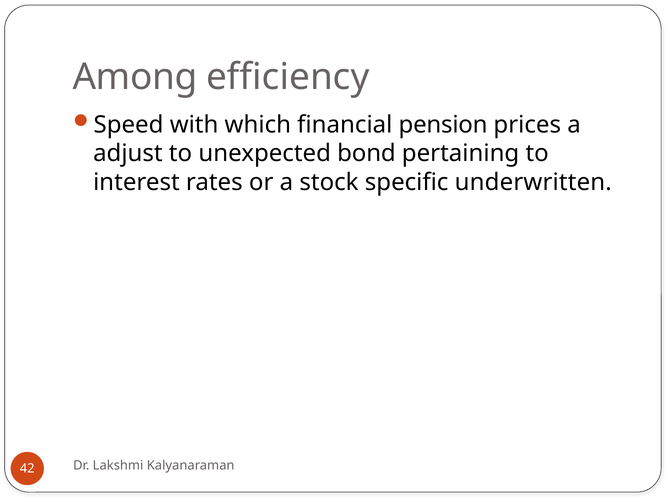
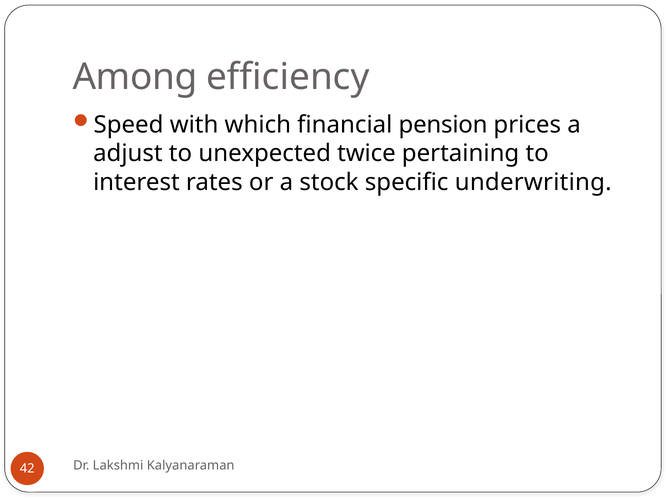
bond: bond -> twice
underwritten: underwritten -> underwriting
